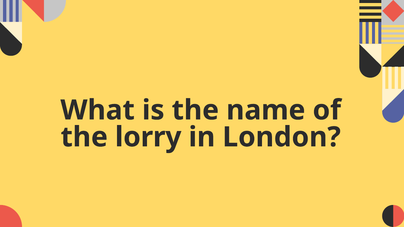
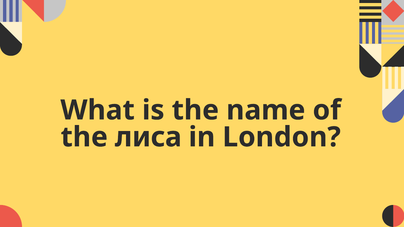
lorry: lorry -> лиса
